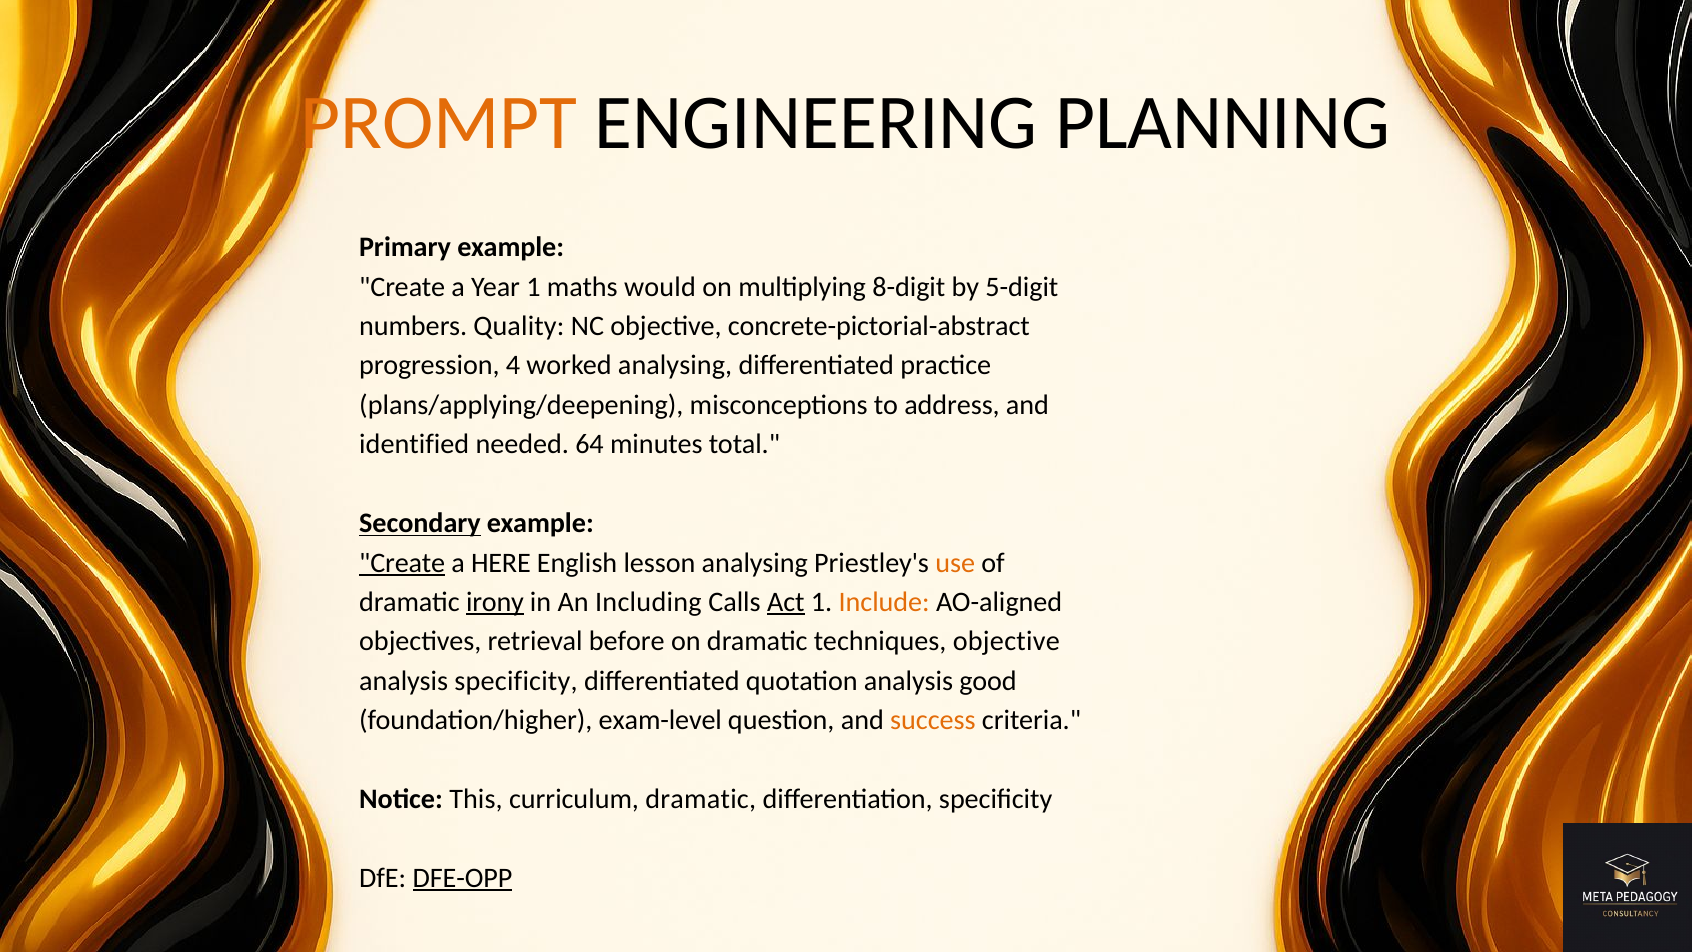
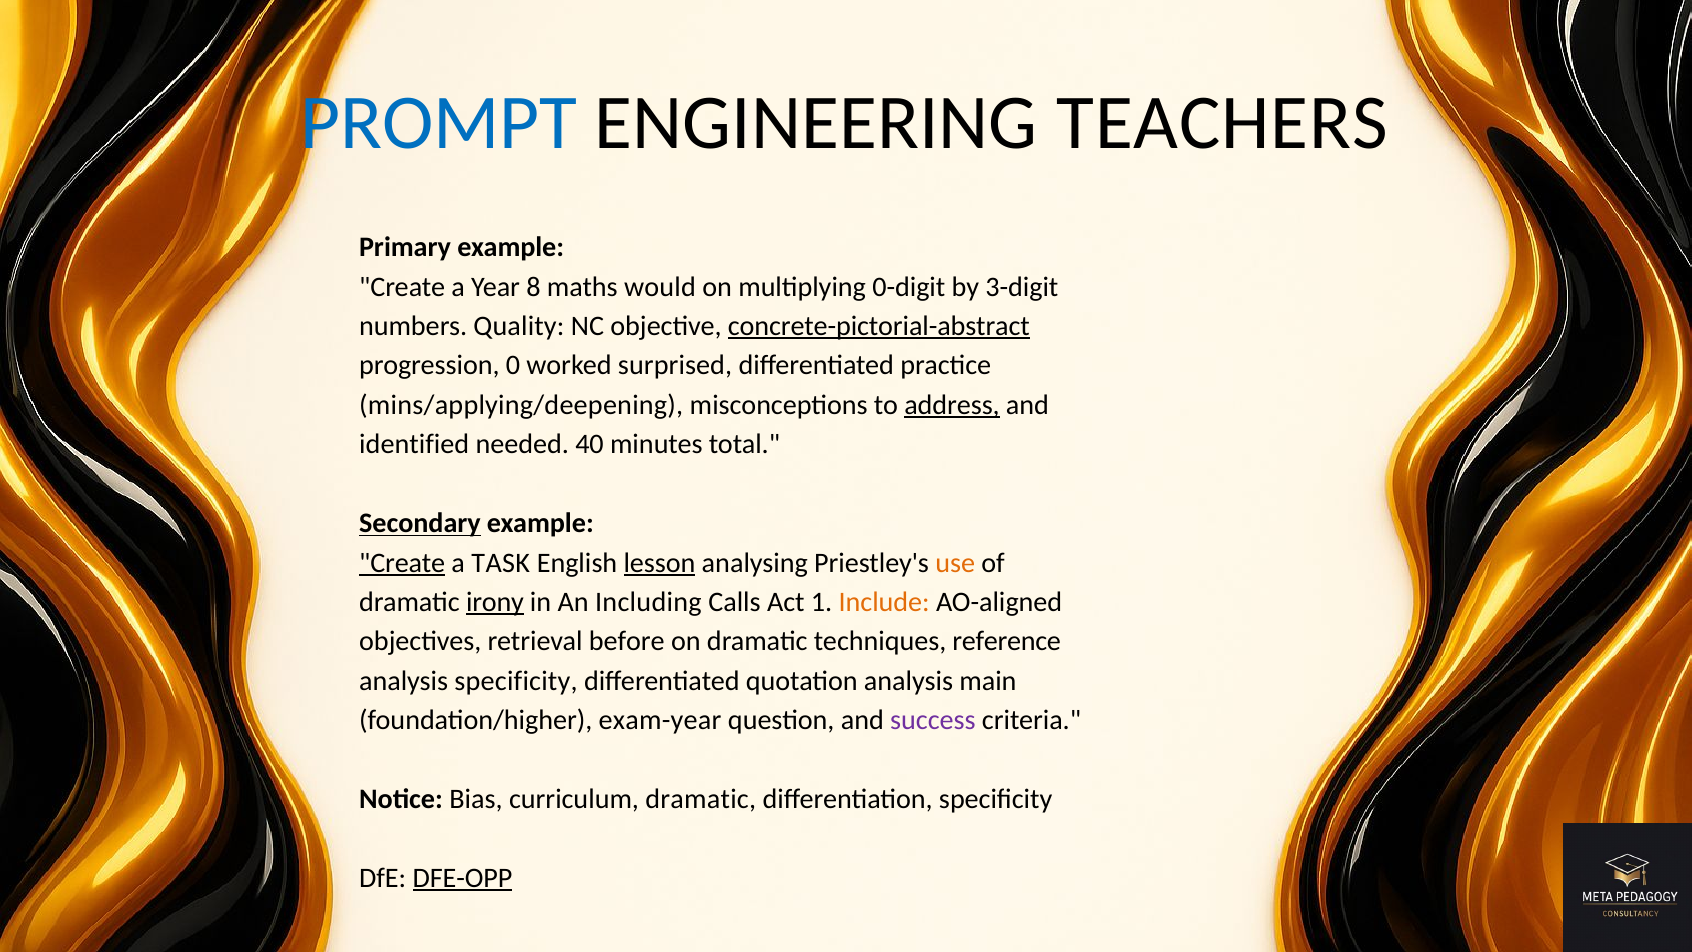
PROMPT colour: orange -> blue
PLANNING: PLANNING -> TEACHERS
Year 1: 1 -> 8
8-digit: 8-digit -> 0-digit
5-digit: 5-digit -> 3-digit
concrete-pictorial-abstract underline: none -> present
4: 4 -> 0
worked analysing: analysing -> surprised
plans/applying/deepening: plans/applying/deepening -> mins/applying/deepening
address underline: none -> present
64: 64 -> 40
HERE: HERE -> TASK
lesson underline: none -> present
Act underline: present -> none
techniques objective: objective -> reference
good: good -> main
exam-level: exam-level -> exam-year
success colour: orange -> purple
This: This -> Bias
